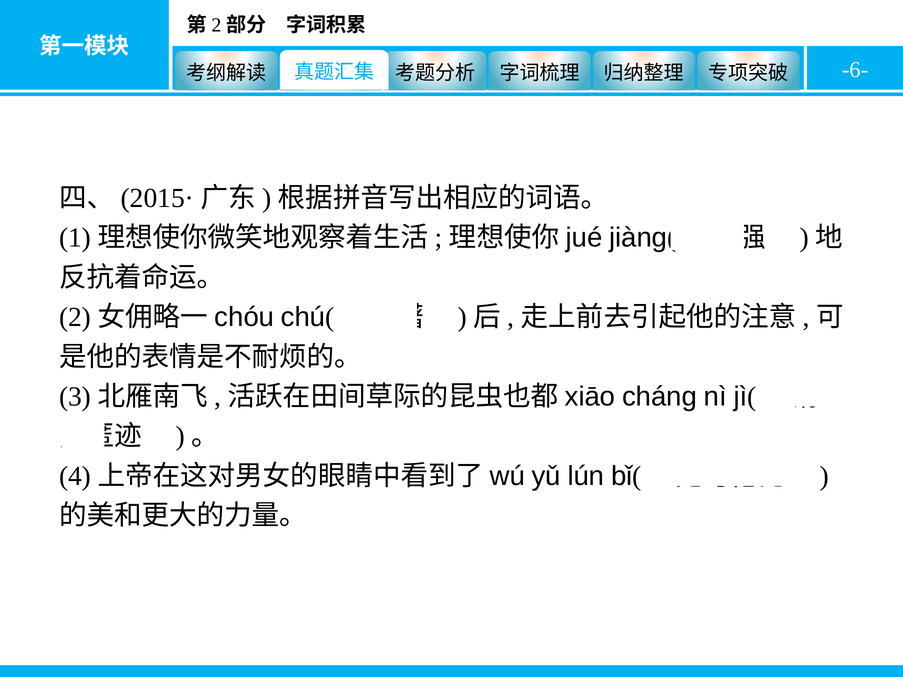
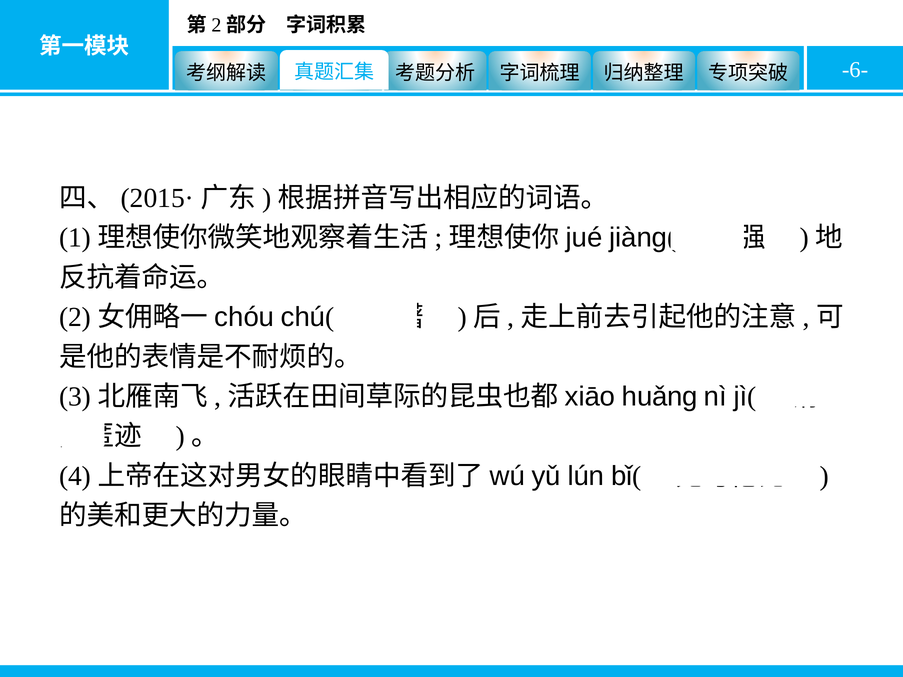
cháng: cháng -> huǎng
